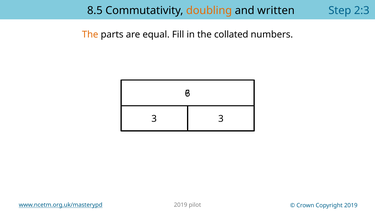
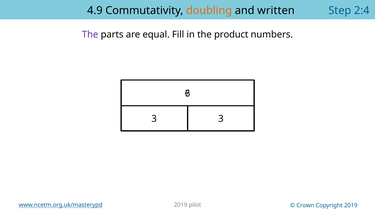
8.5: 8.5 -> 4.9
2:3: 2:3 -> 2:4
The at (90, 35) colour: orange -> purple
collated: collated -> product
